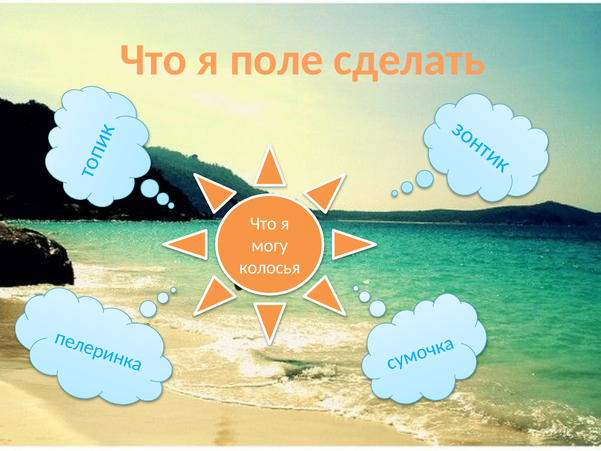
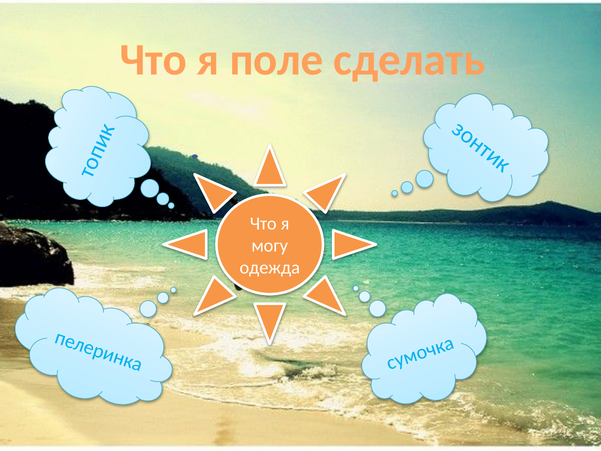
колосья: колосья -> одежда
